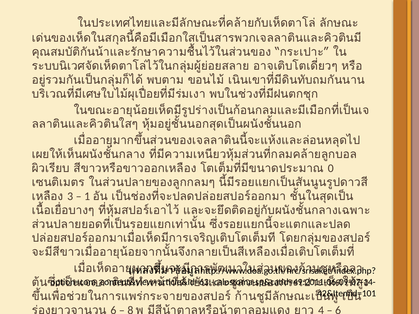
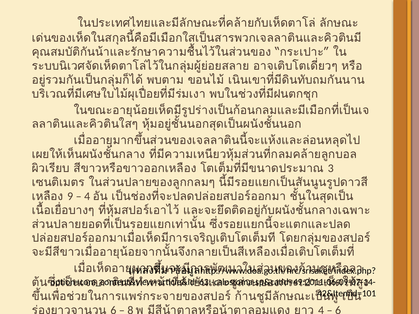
0: 0 -> 3
3: 3 -> 9
1 at (87, 196): 1 -> 4
